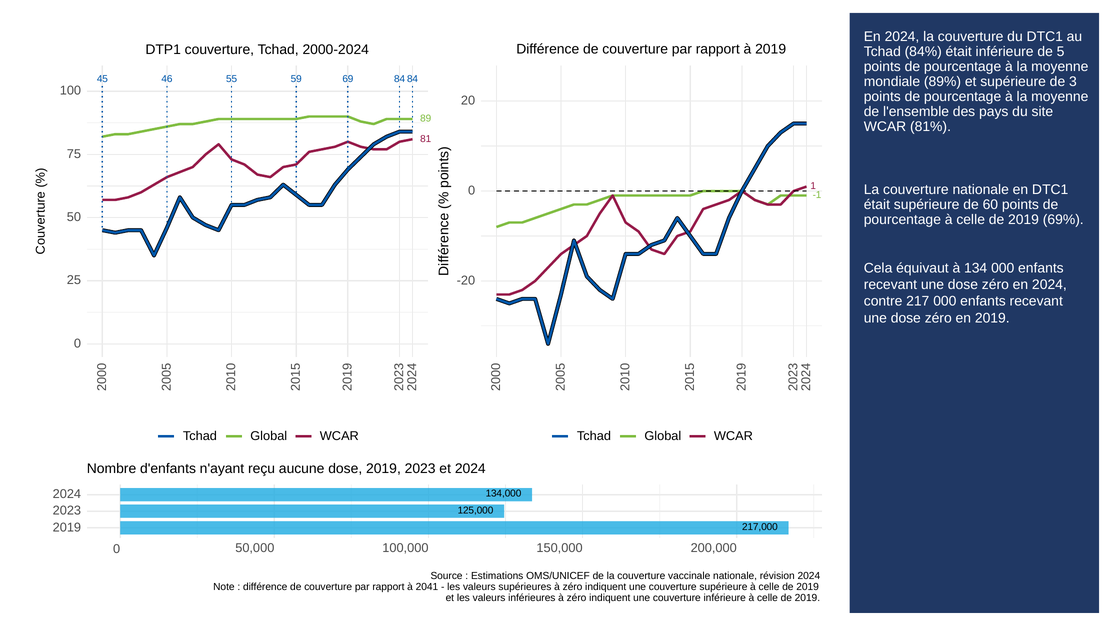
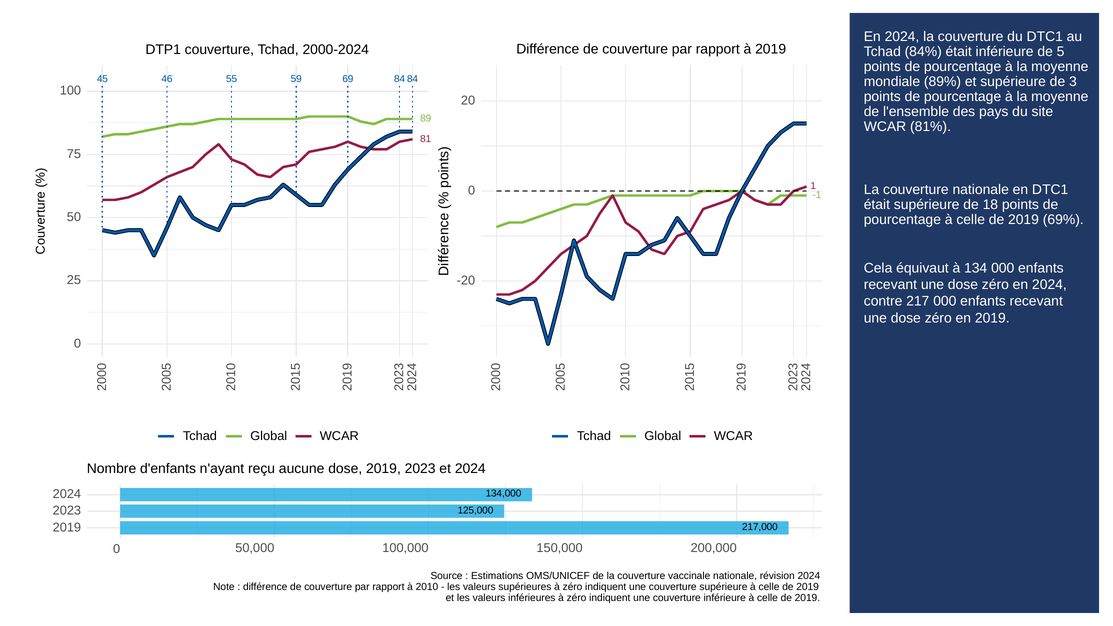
60: 60 -> 18
2041: 2041 -> 2010
